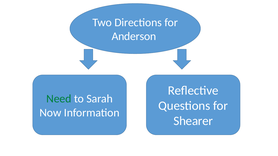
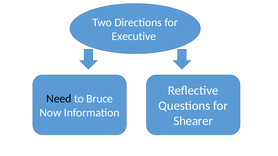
Anderson: Anderson -> Executive
Need colour: green -> black
Sarah: Sarah -> Bruce
